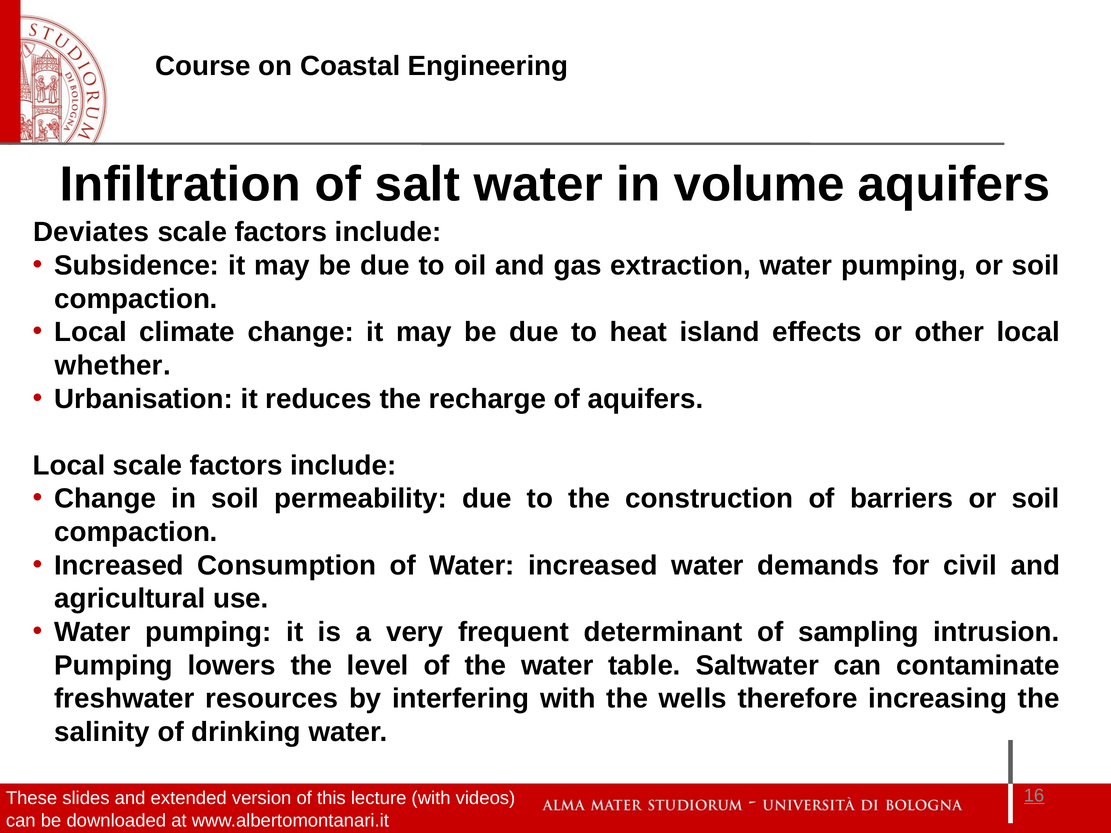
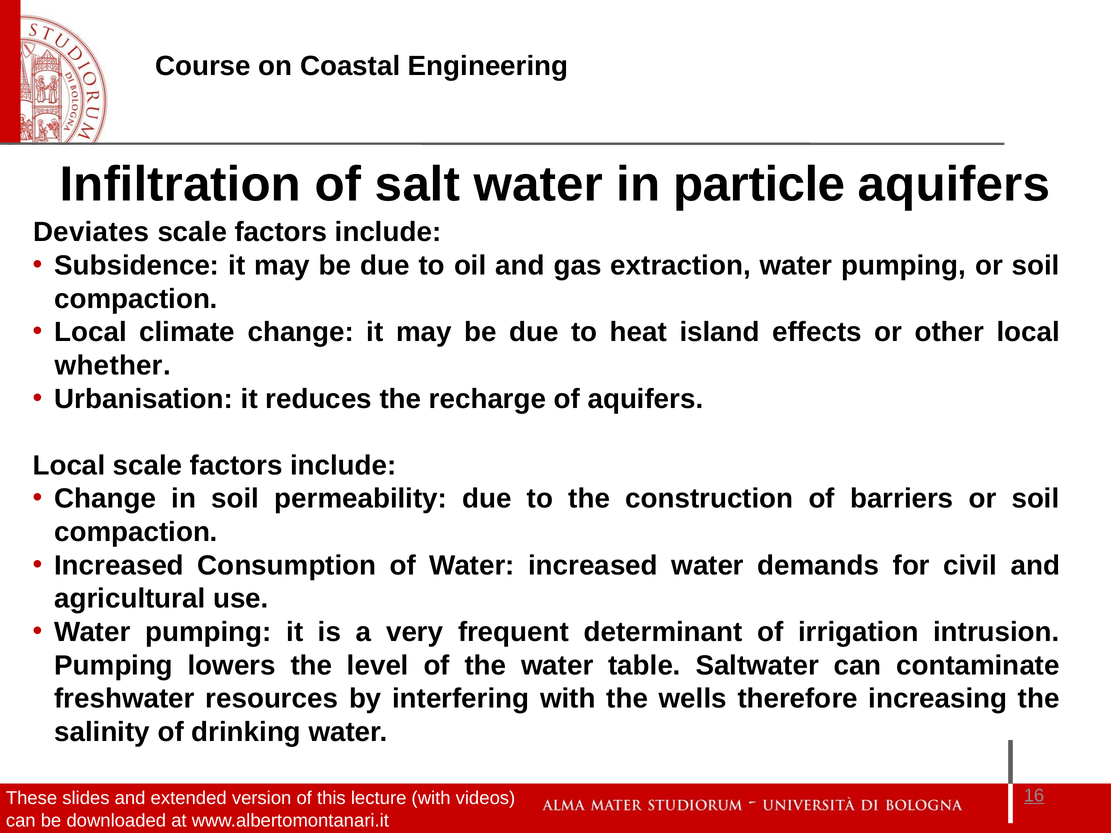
volume: volume -> particle
sampling: sampling -> irrigation
